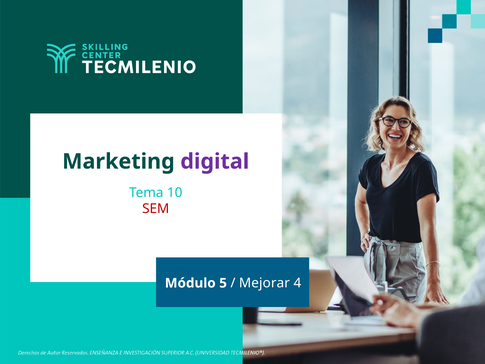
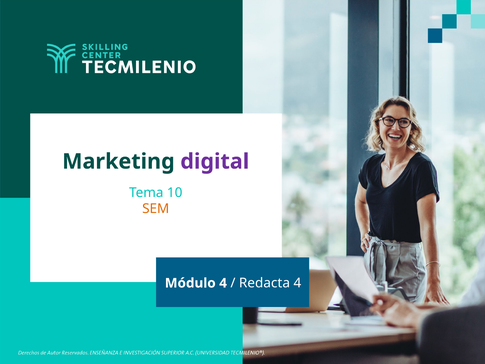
SEM colour: red -> orange
Módulo 5: 5 -> 4
Mejorar: Mejorar -> Redacta
